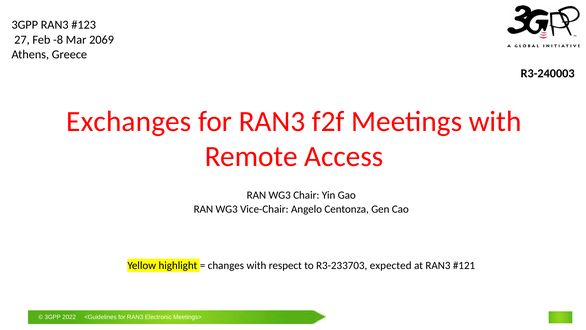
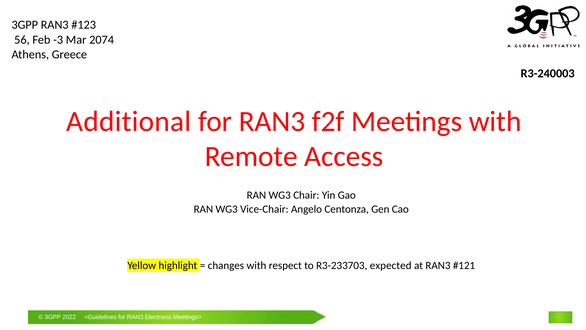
27: 27 -> 56
-8: -8 -> -3
2069: 2069 -> 2074
Exchanges: Exchanges -> Additional
